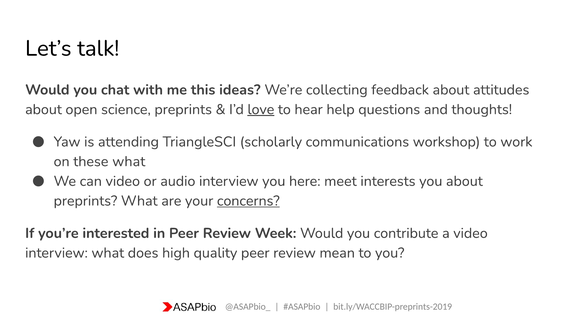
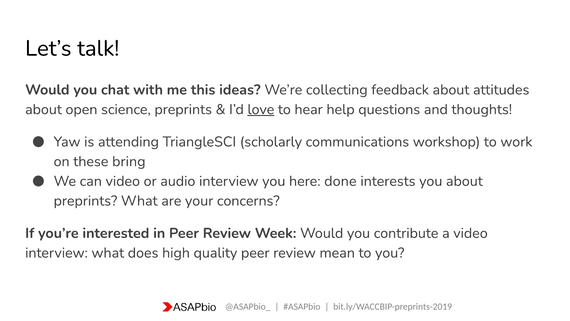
these what: what -> bring
meet: meet -> done
concerns underline: present -> none
